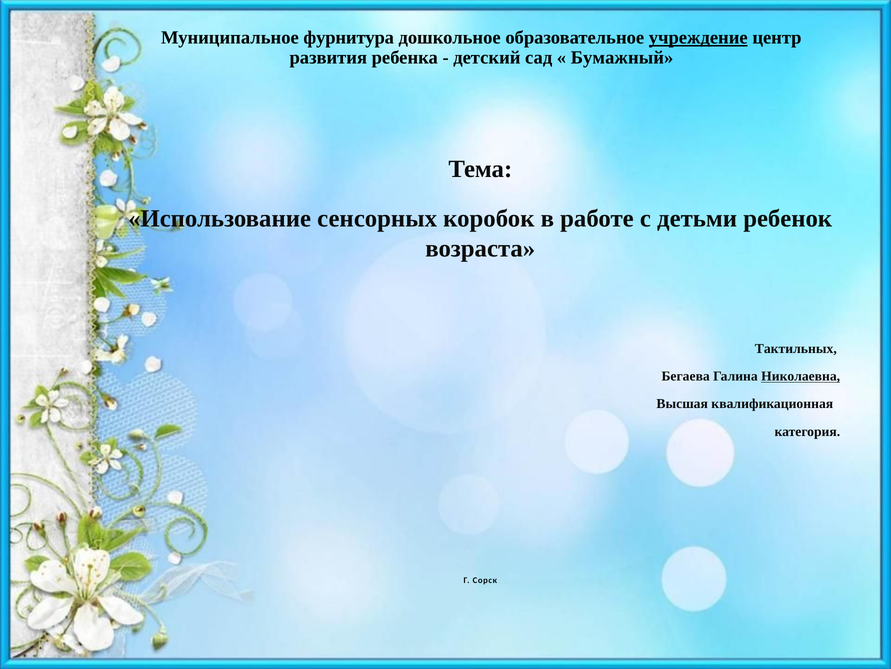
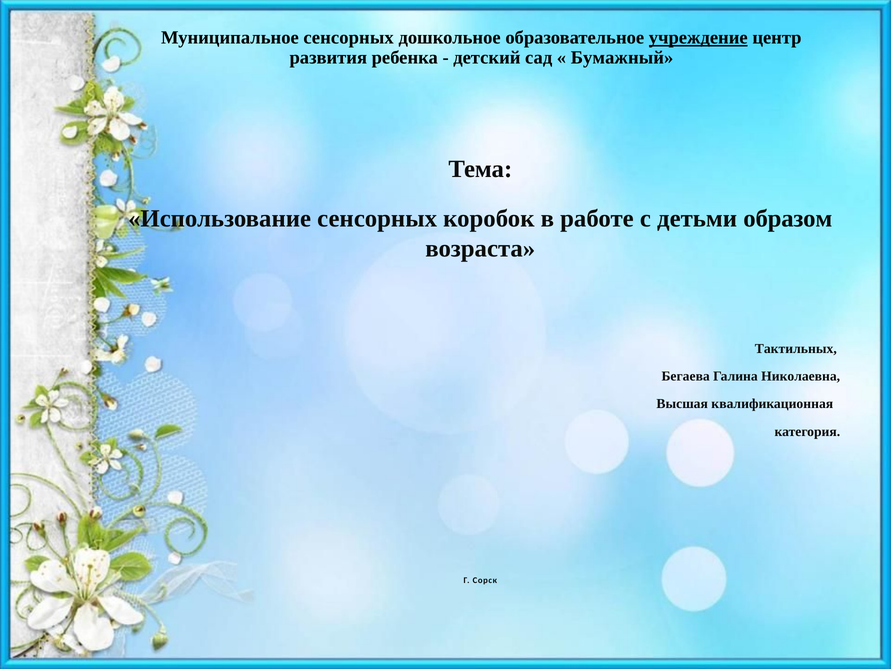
Муниципальное фурнитура: фурнитура -> сенсорных
ребенок: ребенок -> образом
Николаевна underline: present -> none
